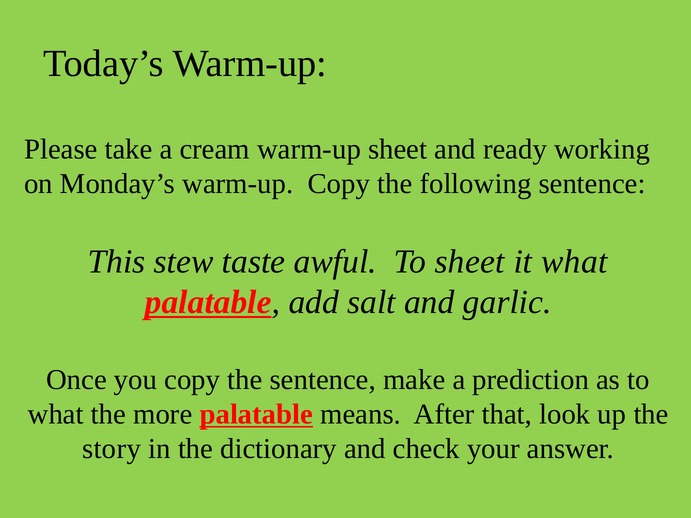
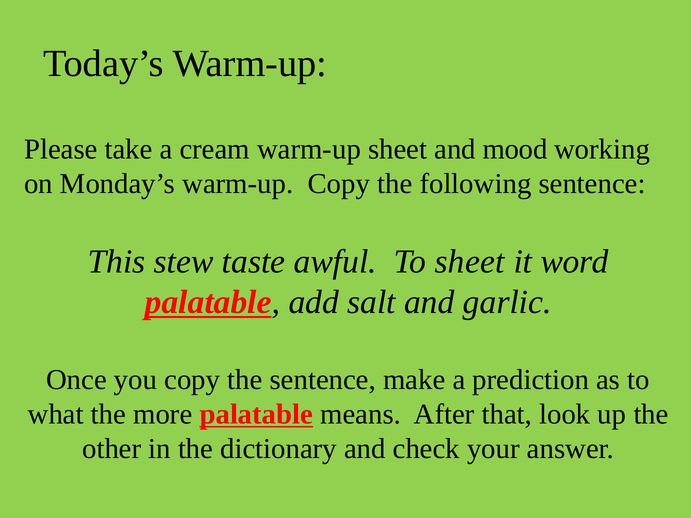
ready: ready -> mood
it what: what -> word
story: story -> other
